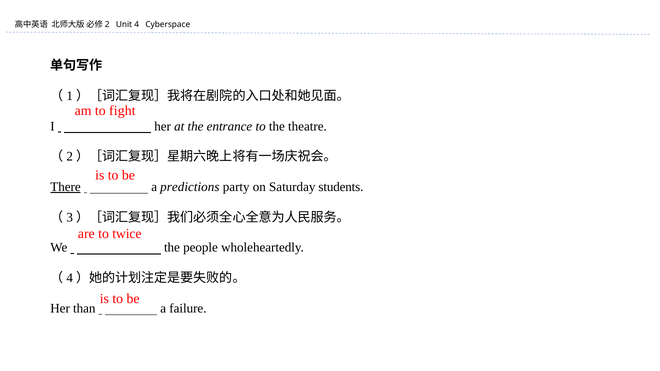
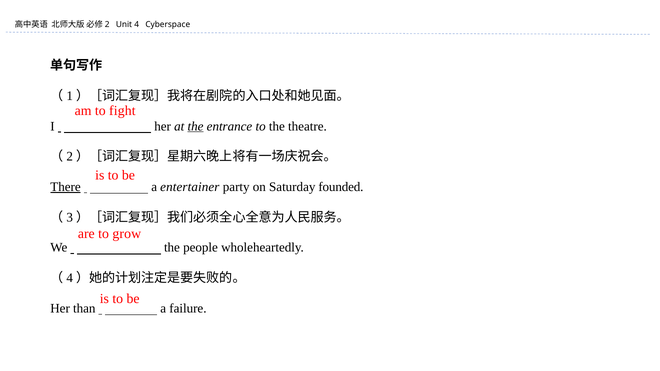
the at (196, 126) underline: none -> present
predictions: predictions -> entertainer
students: students -> founded
twice: twice -> grow
